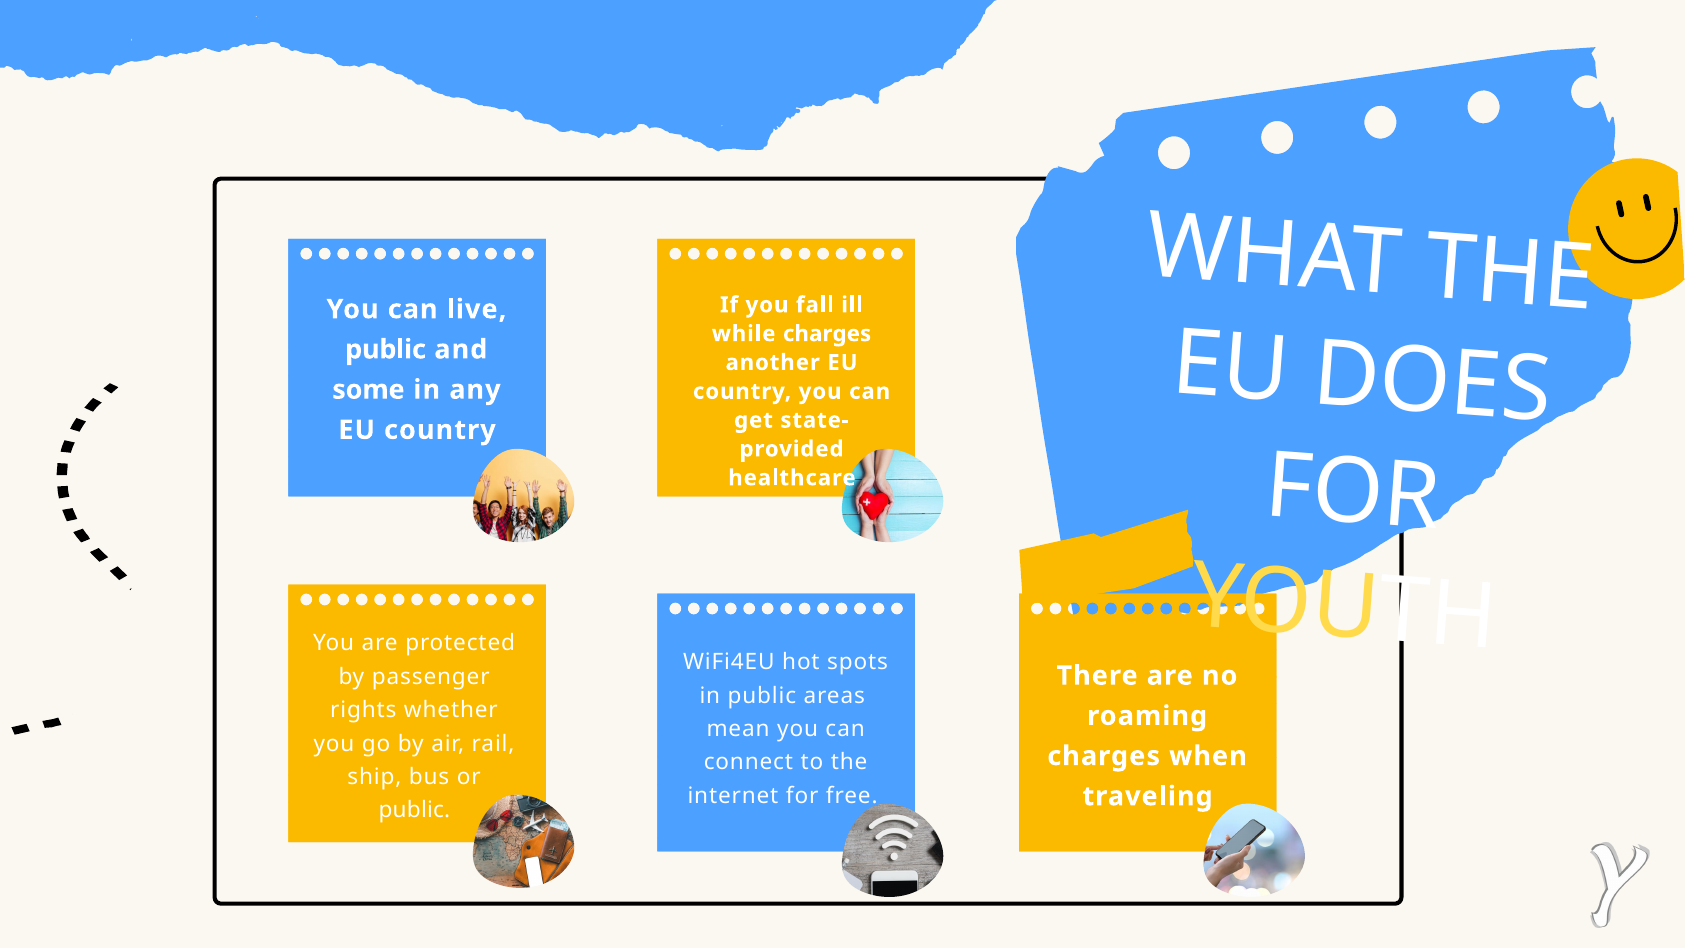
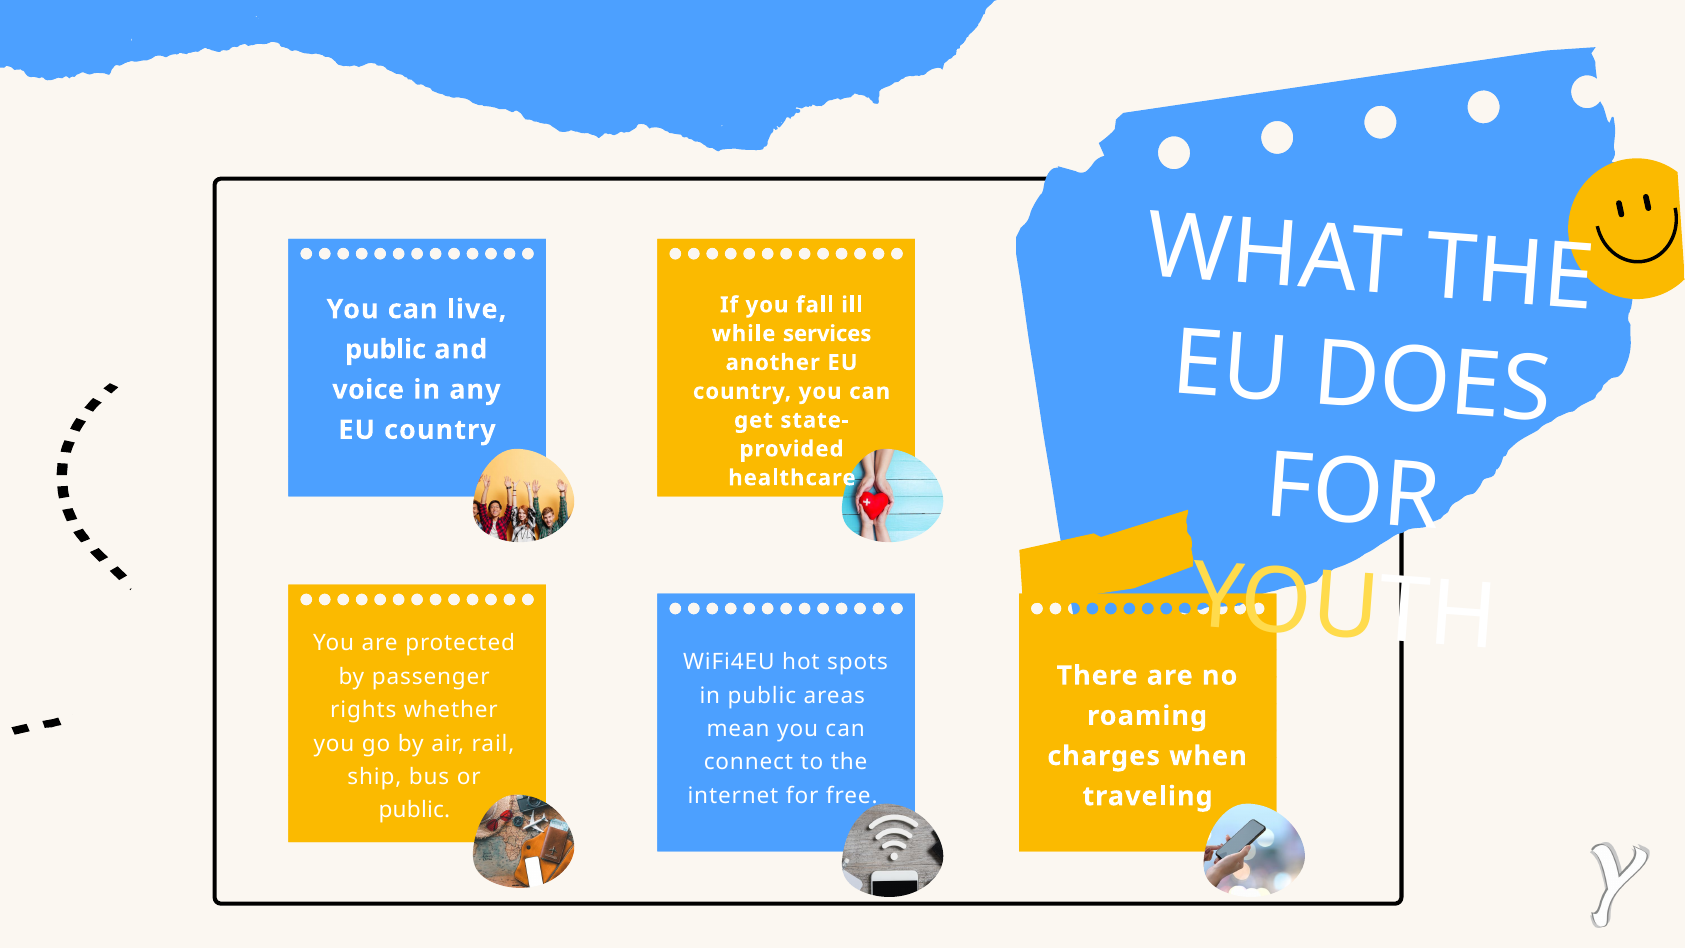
while charges: charges -> services
some: some -> voice
